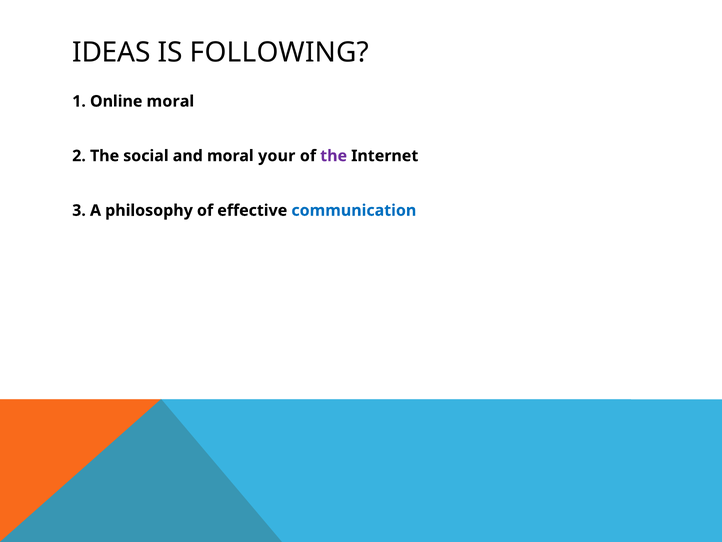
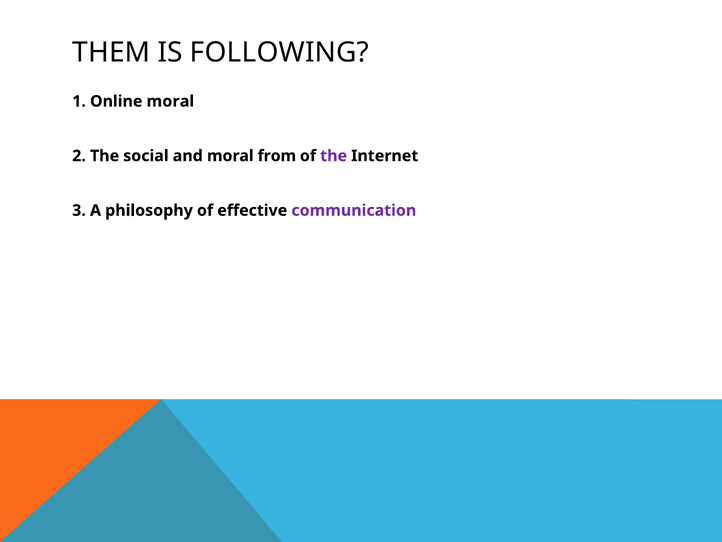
IDEAS: IDEAS -> THEM
your: your -> from
communication colour: blue -> purple
